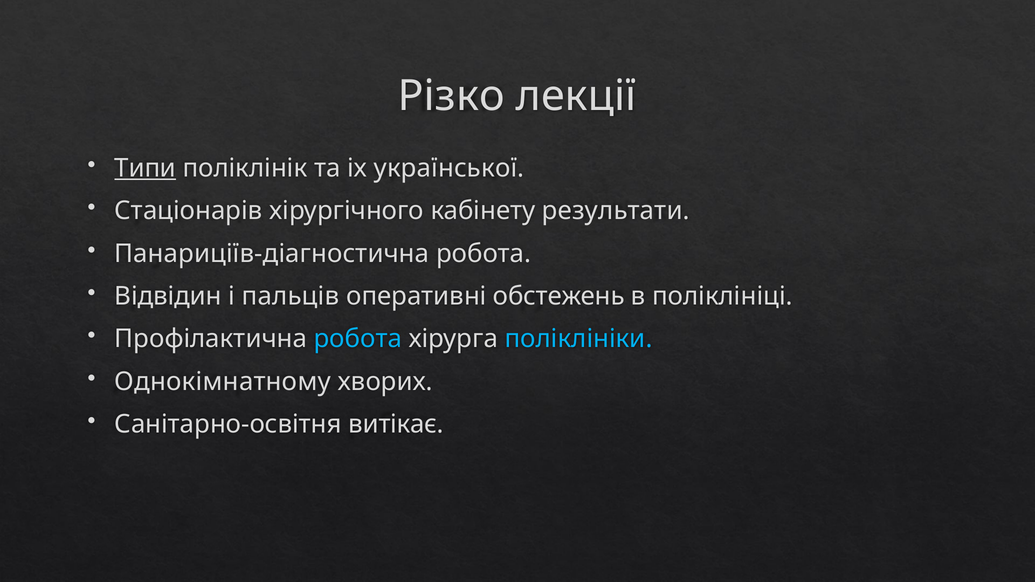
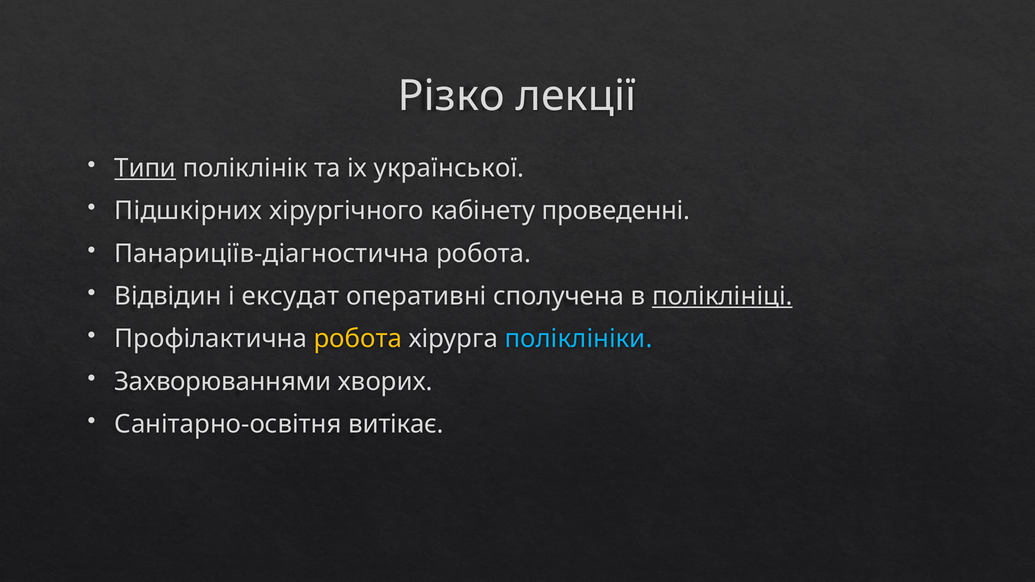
Стаціонарів: Стаціонарів -> Підшкірних
результати: результати -> проведенні
пальців: пальців -> ексудат
обстежень: обстежень -> сполучена
поліклініці underline: none -> present
робота at (358, 339) colour: light blue -> yellow
Однокімнатному: Однокімнатному -> Захворюваннями
